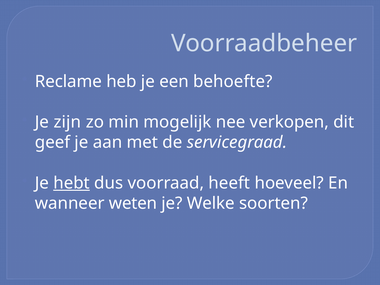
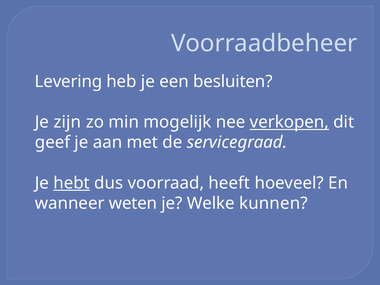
Reclame: Reclame -> Levering
behoefte: behoefte -> besluiten
verkopen underline: none -> present
soorten: soorten -> kunnen
